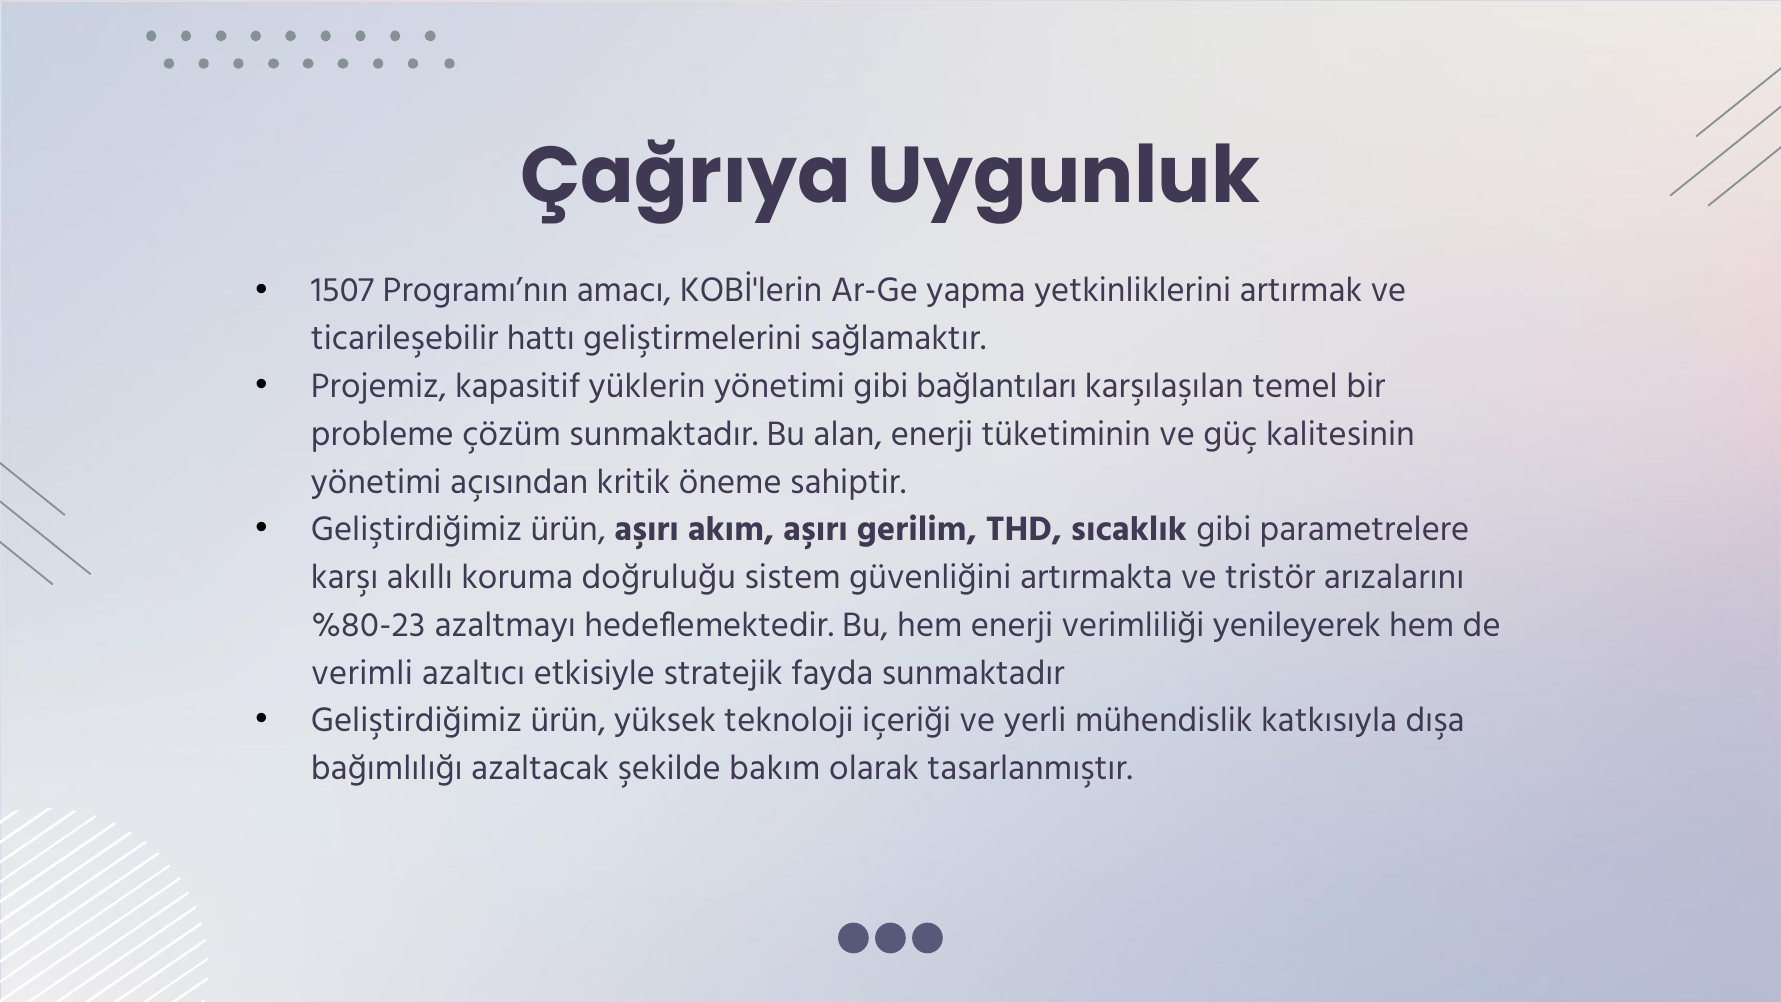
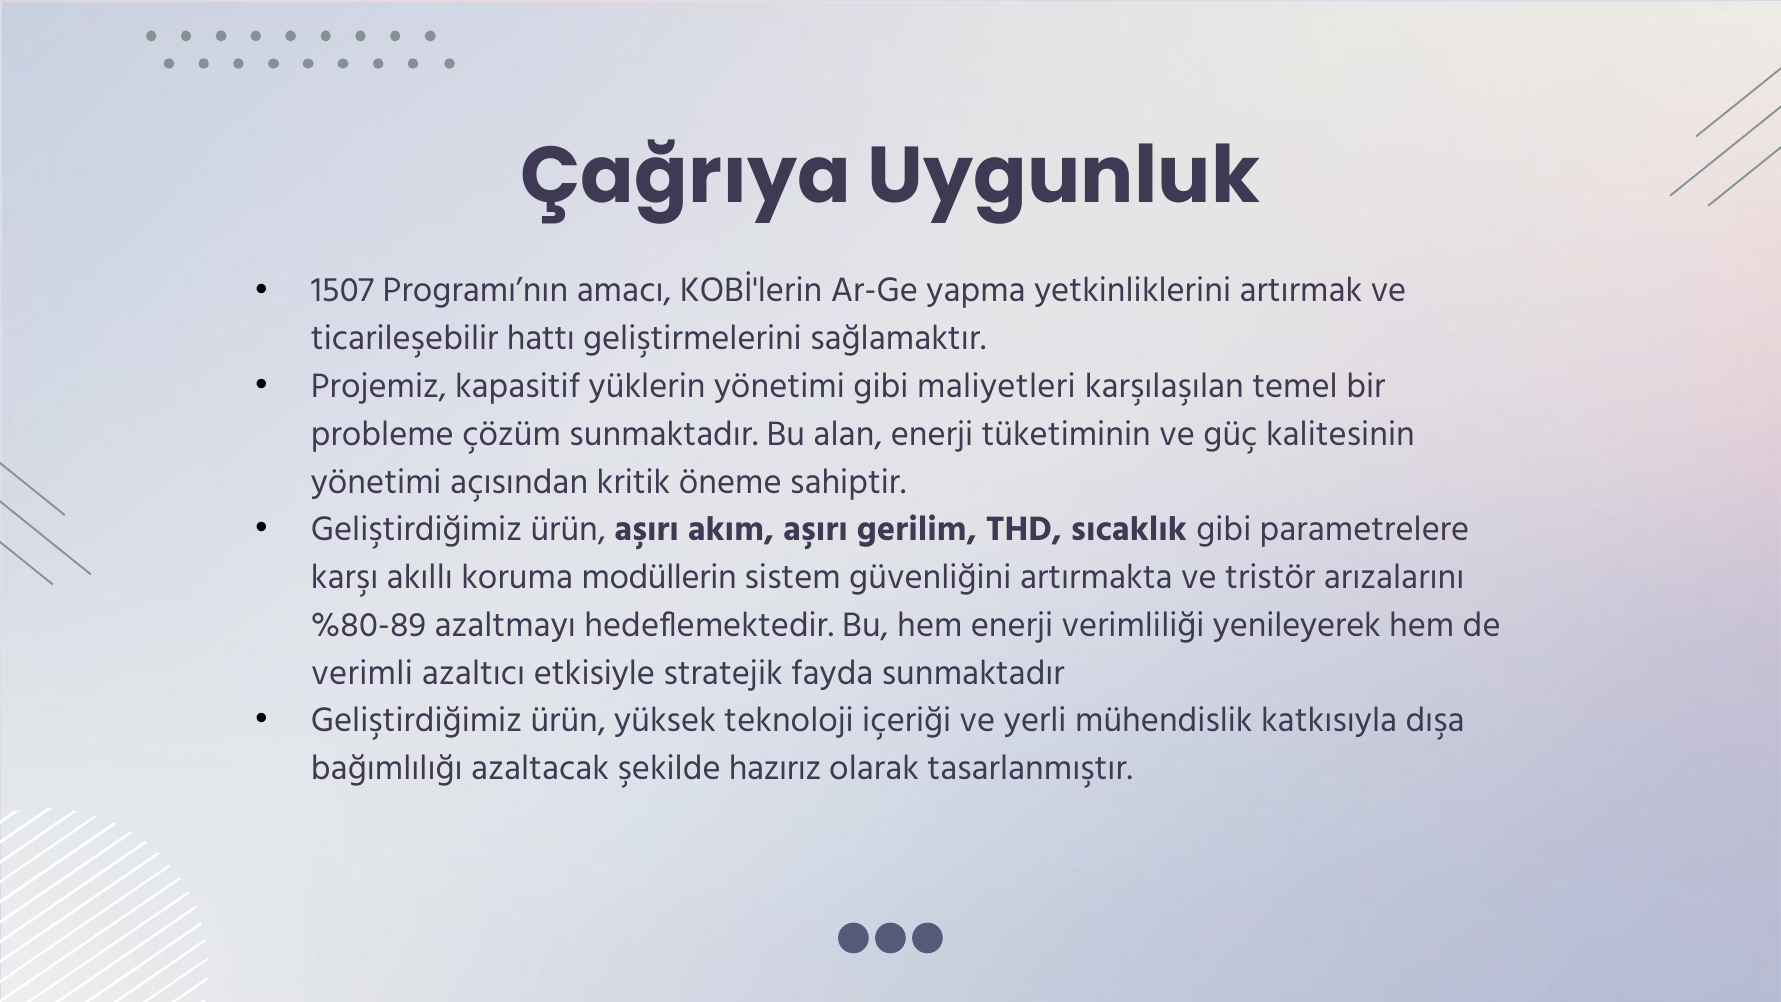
bağlantıları: bağlantıları -> maliyetleri
doğruluğu: doğruluğu -> modüllerin
%80-23: %80-23 -> %80-89
bakım: bakım -> hazırız
